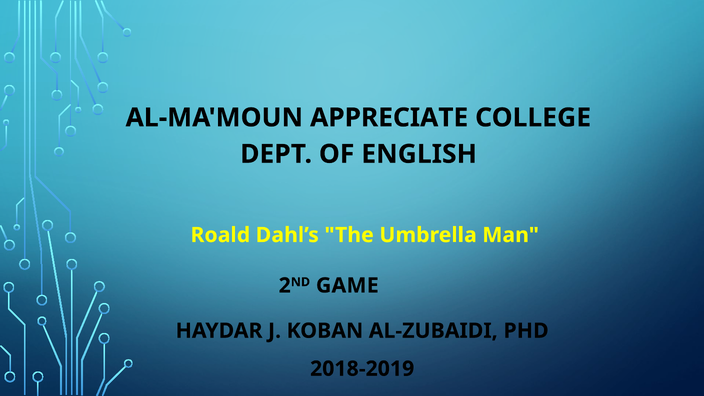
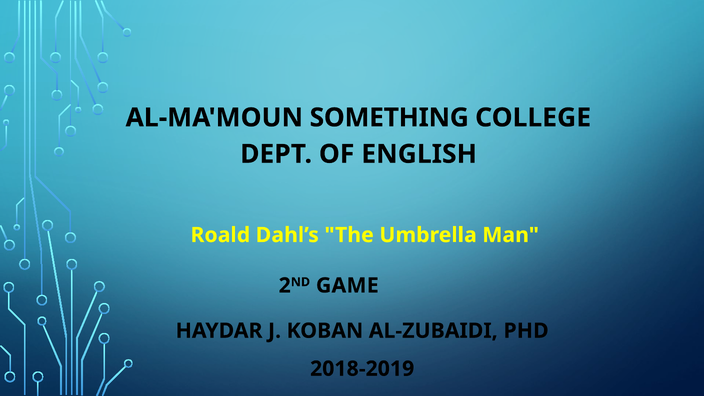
APPRECIATE: APPRECIATE -> SOMETHING
